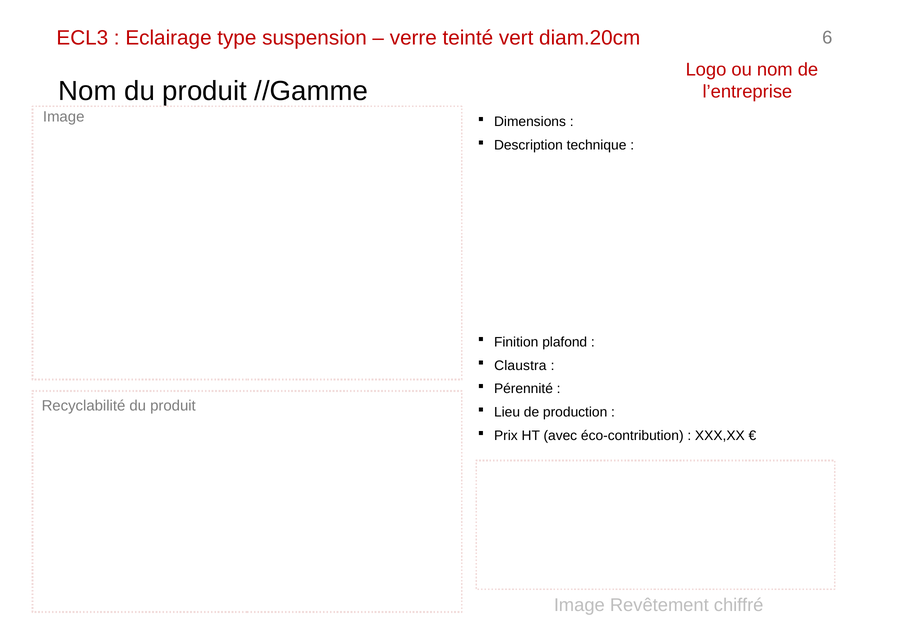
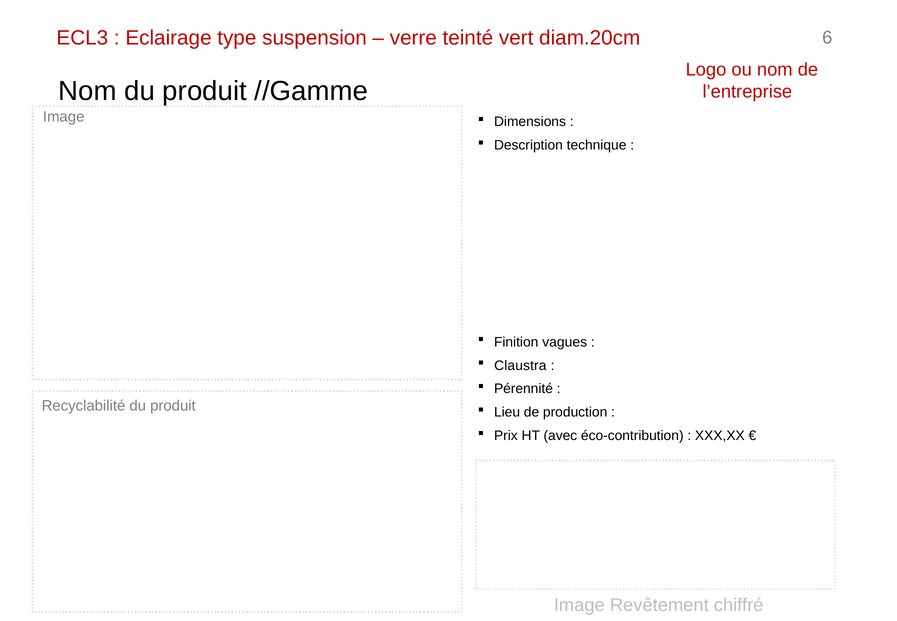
plafond: plafond -> vagues
